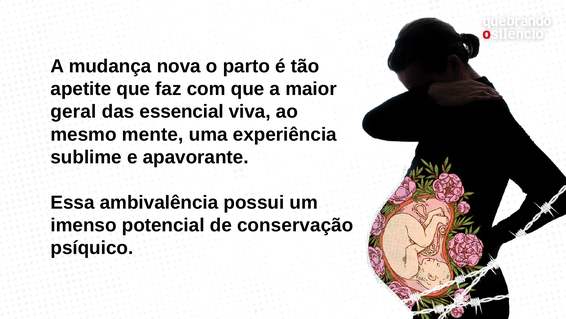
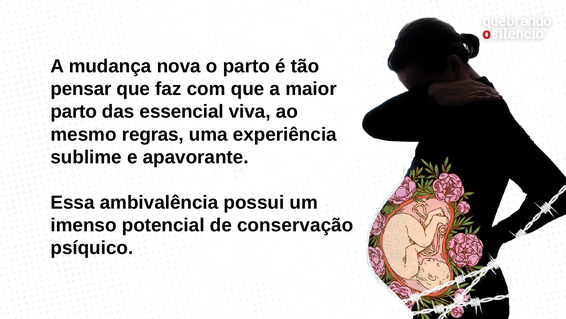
apetite: apetite -> pensar
geral at (73, 112): geral -> parto
mente: mente -> regras
